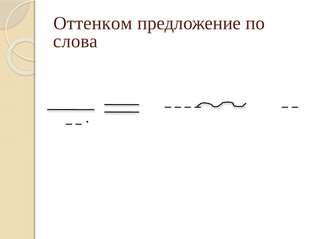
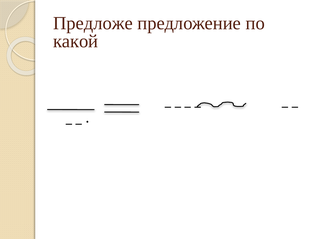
Оттенком: Оттенком -> Предложе
слова: слова -> какой
